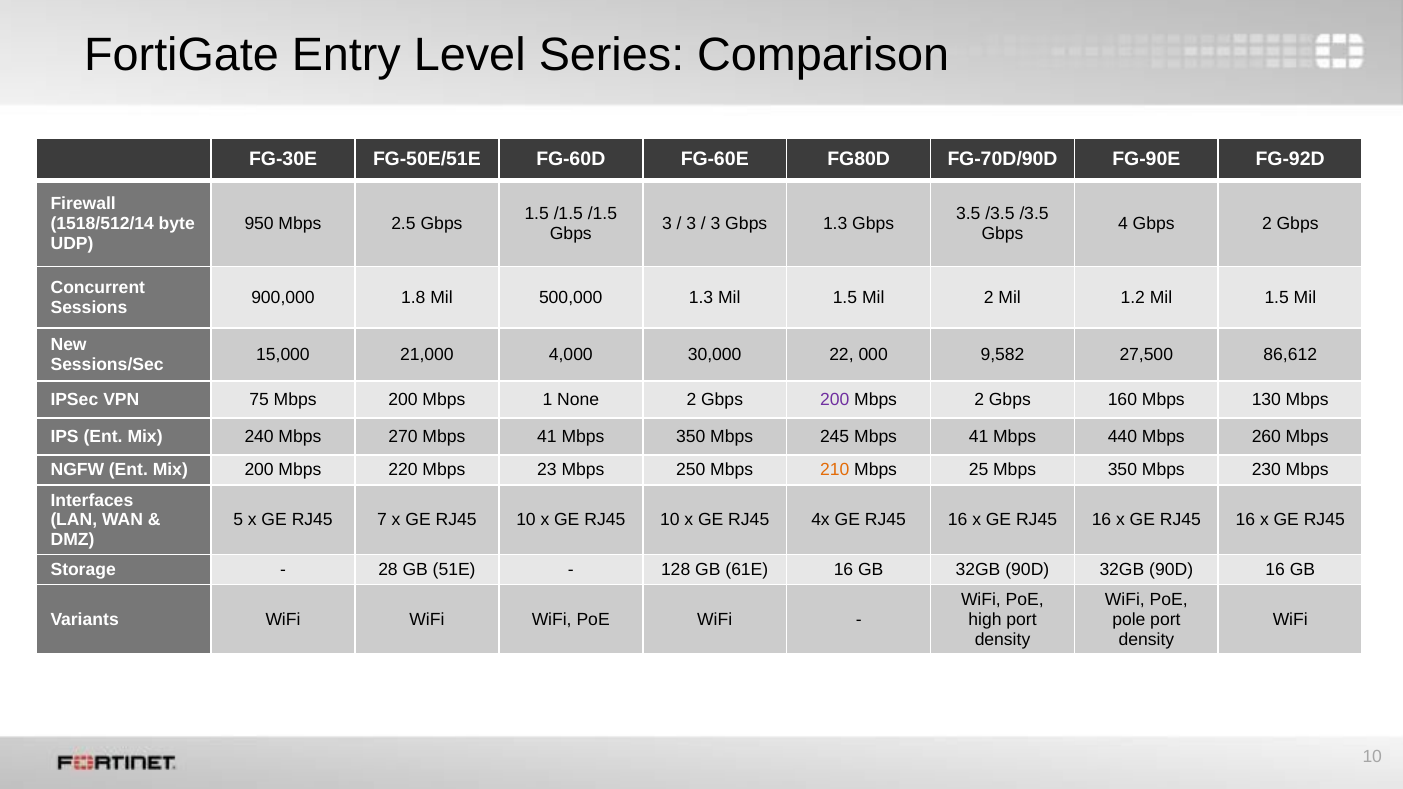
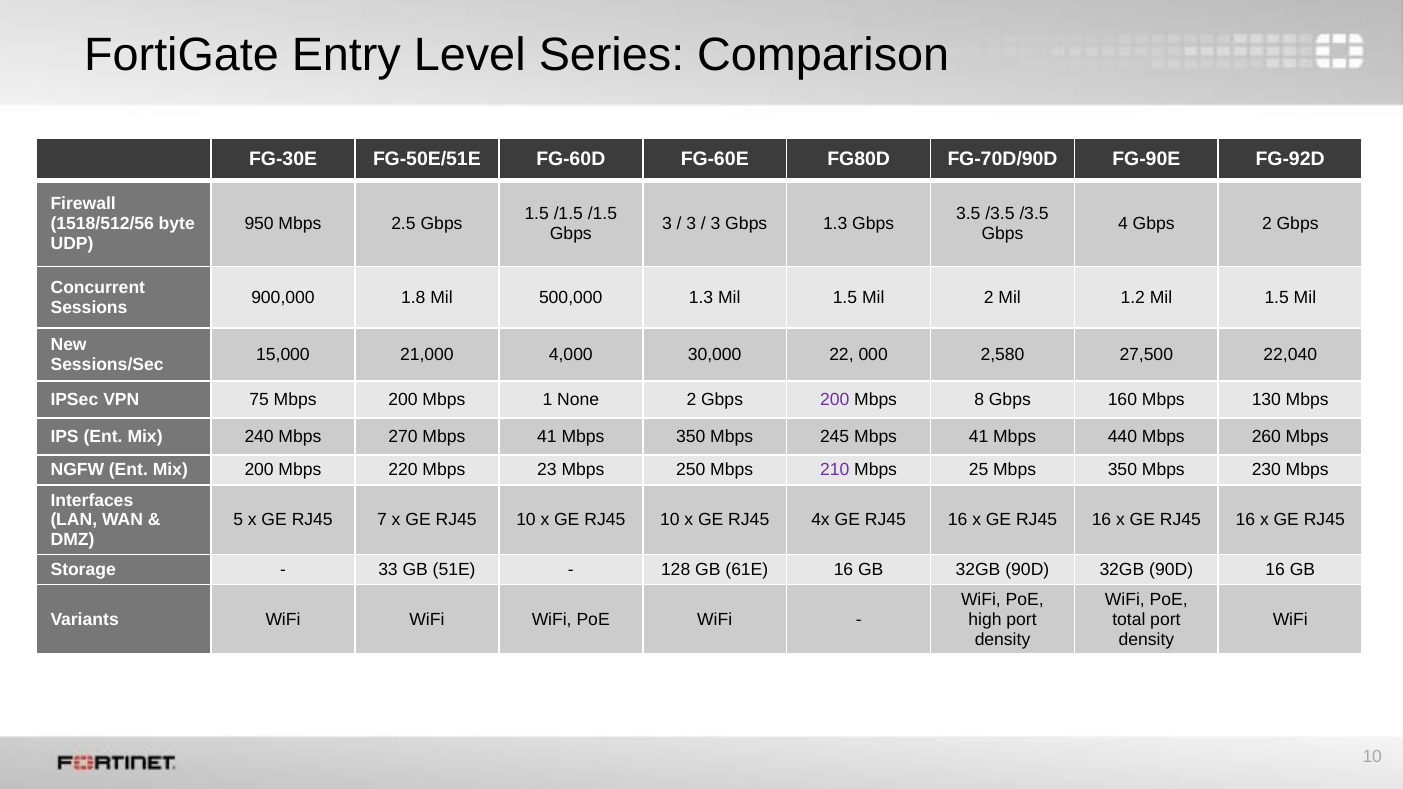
1518/512/14: 1518/512/14 -> 1518/512/56
9,582: 9,582 -> 2,580
86,612: 86,612 -> 22,040
Mbps 2: 2 -> 8
210 colour: orange -> purple
28: 28 -> 33
pole: pole -> total
